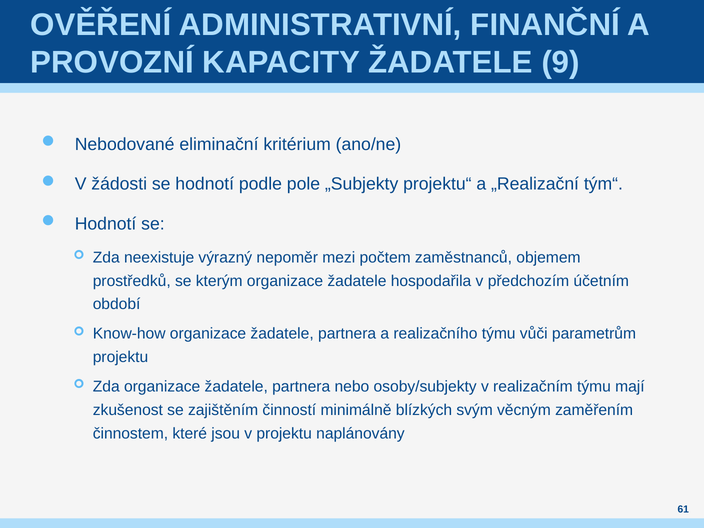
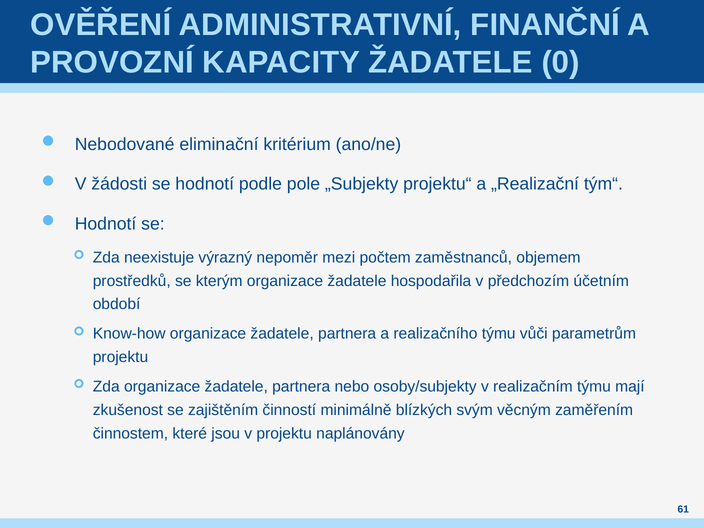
9: 9 -> 0
